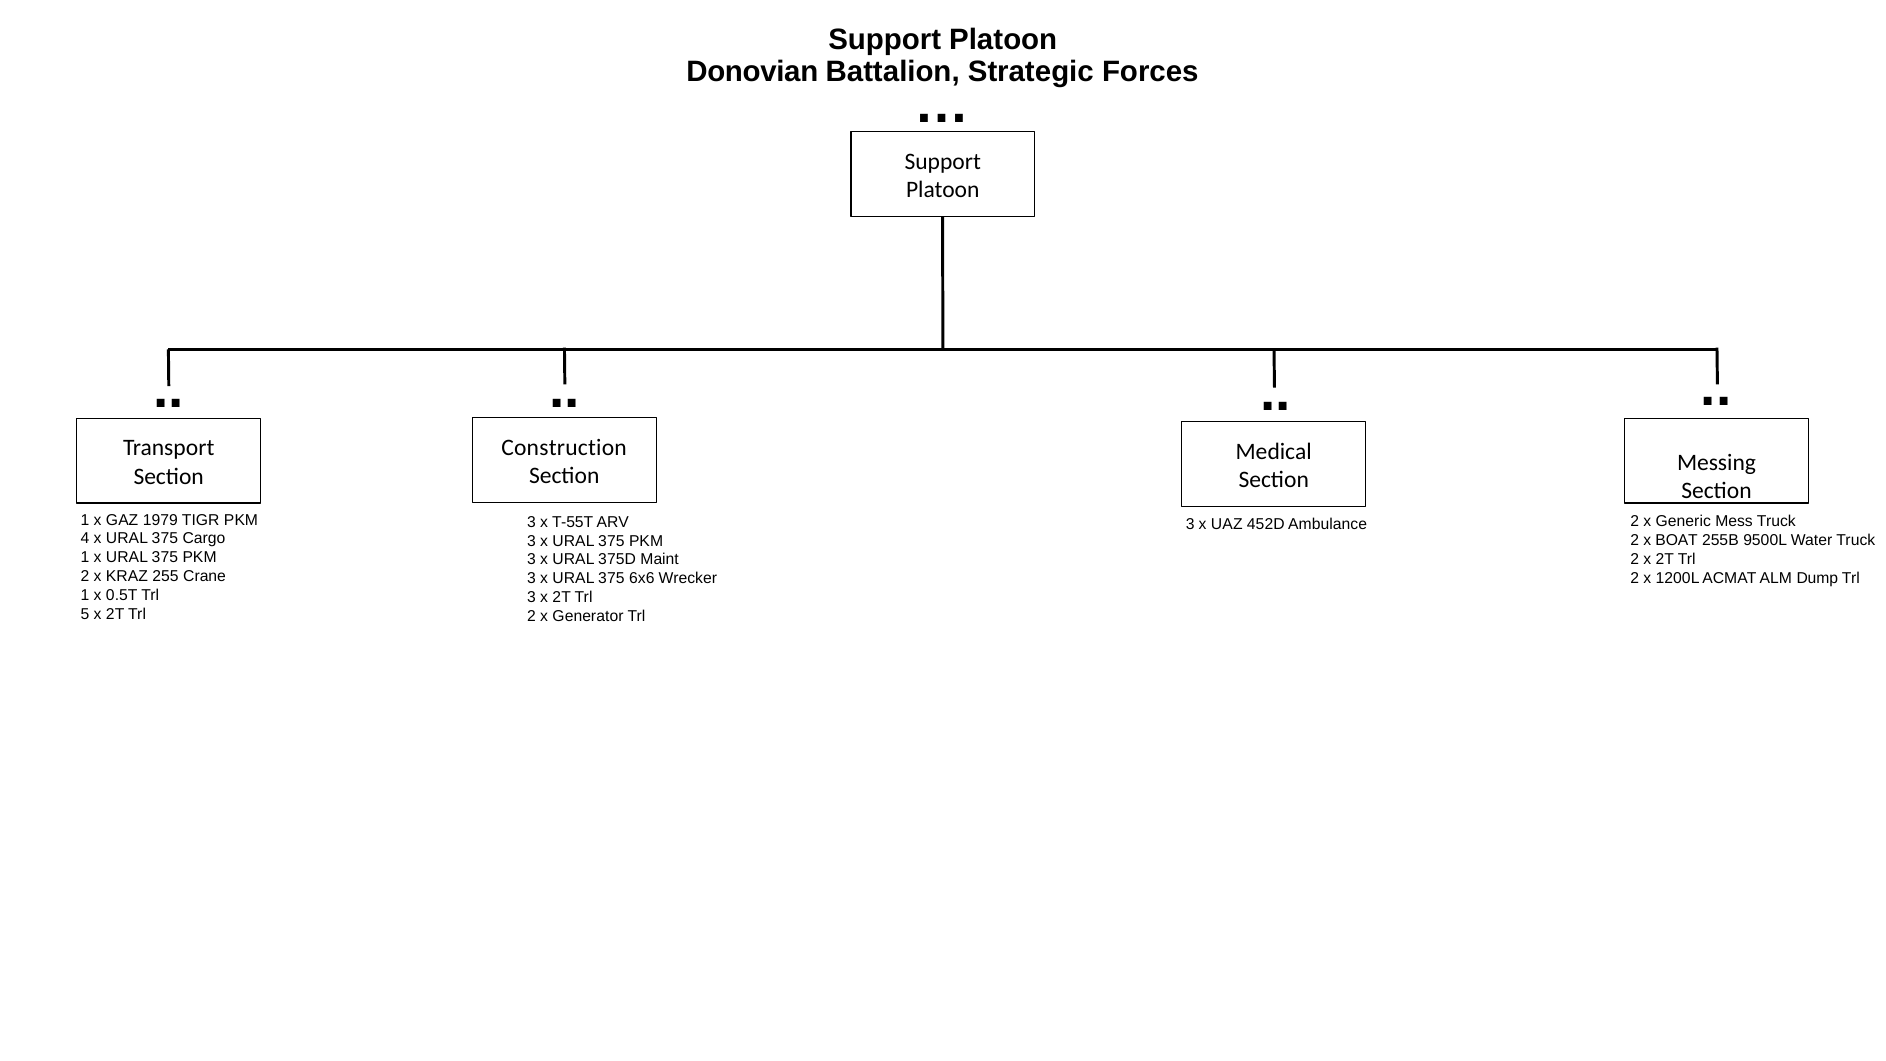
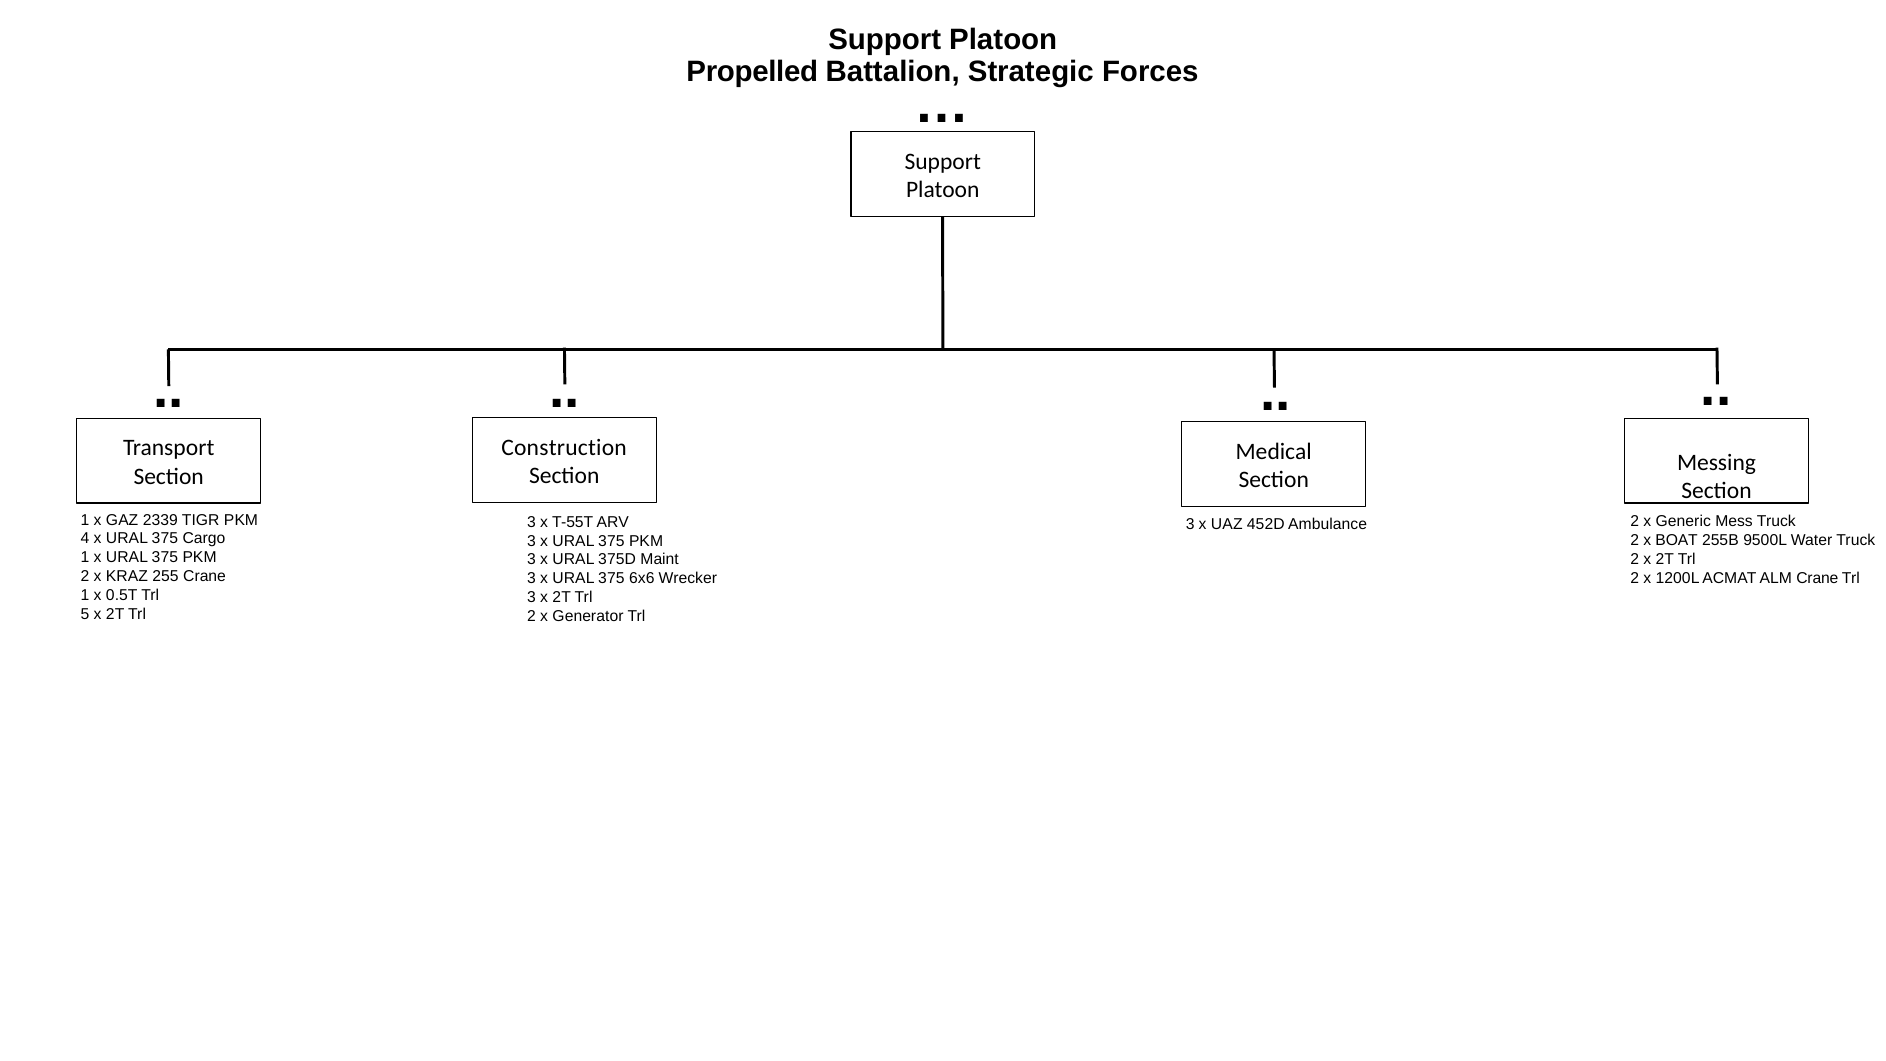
Donovian: Donovian -> Propelled
1979: 1979 -> 2339
ALM Dump: Dump -> Crane
